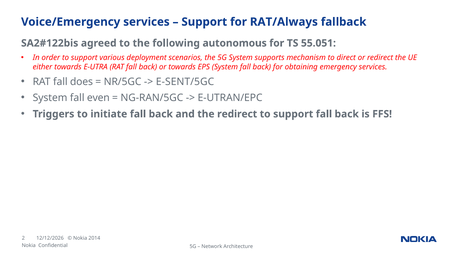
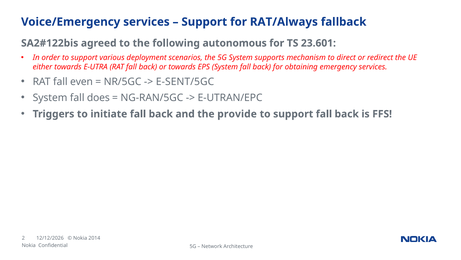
55.051: 55.051 -> 23.601
does: does -> even
even: even -> does
the redirect: redirect -> provide
